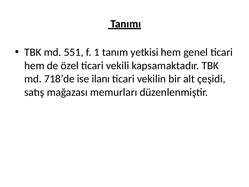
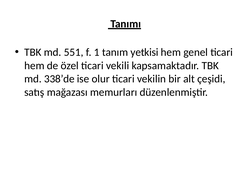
718’de: 718’de -> 338’de
ilanı: ilanı -> olur
